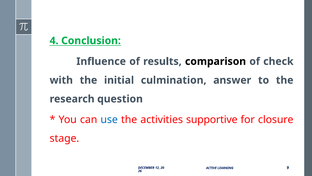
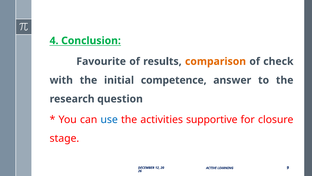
Influence: Influence -> Favourite
comparison colour: black -> orange
culmination: culmination -> competence
